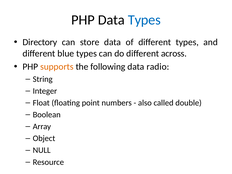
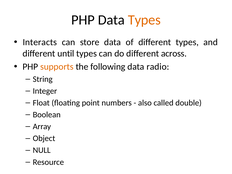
Types at (144, 20) colour: blue -> orange
Directory: Directory -> Interacts
blue: blue -> until
